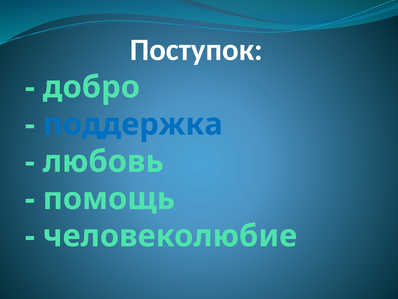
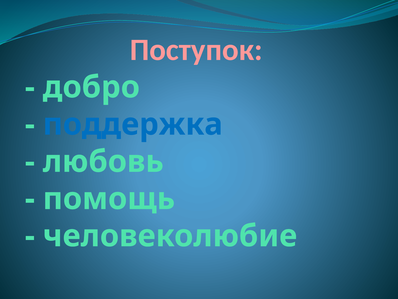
Поступок colour: white -> pink
